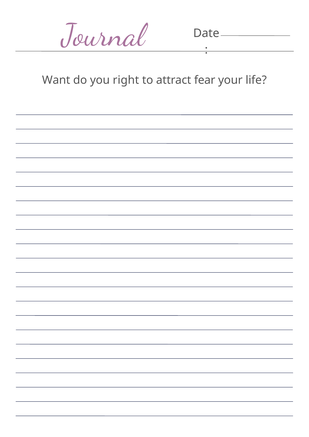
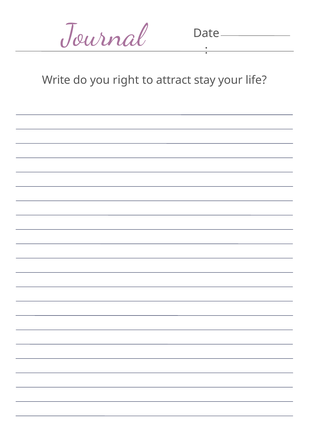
Want: Want -> Write
fear: fear -> stay
